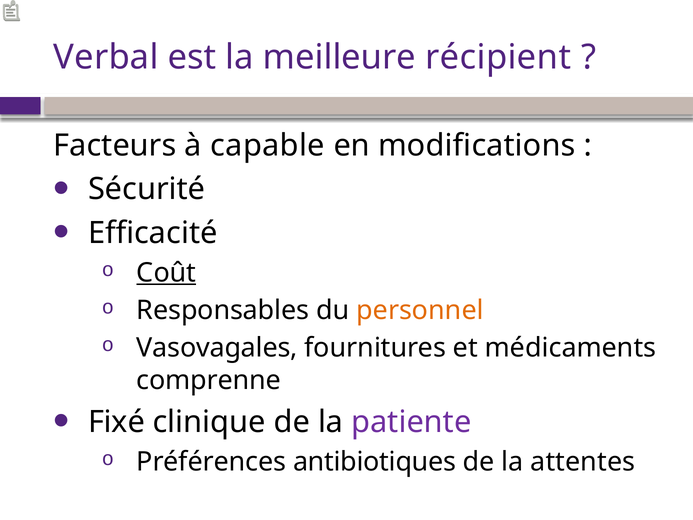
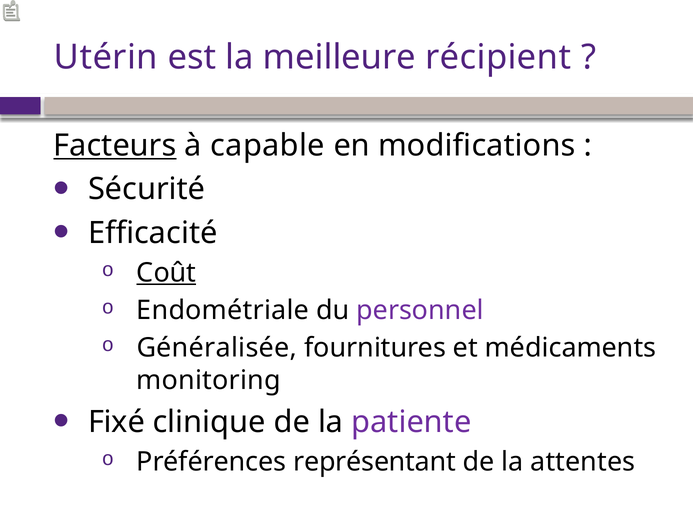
Verbal: Verbal -> Utérin
Facteurs underline: none -> present
Responsables: Responsables -> Endométriale
personnel colour: orange -> purple
Vasovagales: Vasovagales -> Généralisée
comprenne: comprenne -> monitoring
antibiotiques: antibiotiques -> représentant
